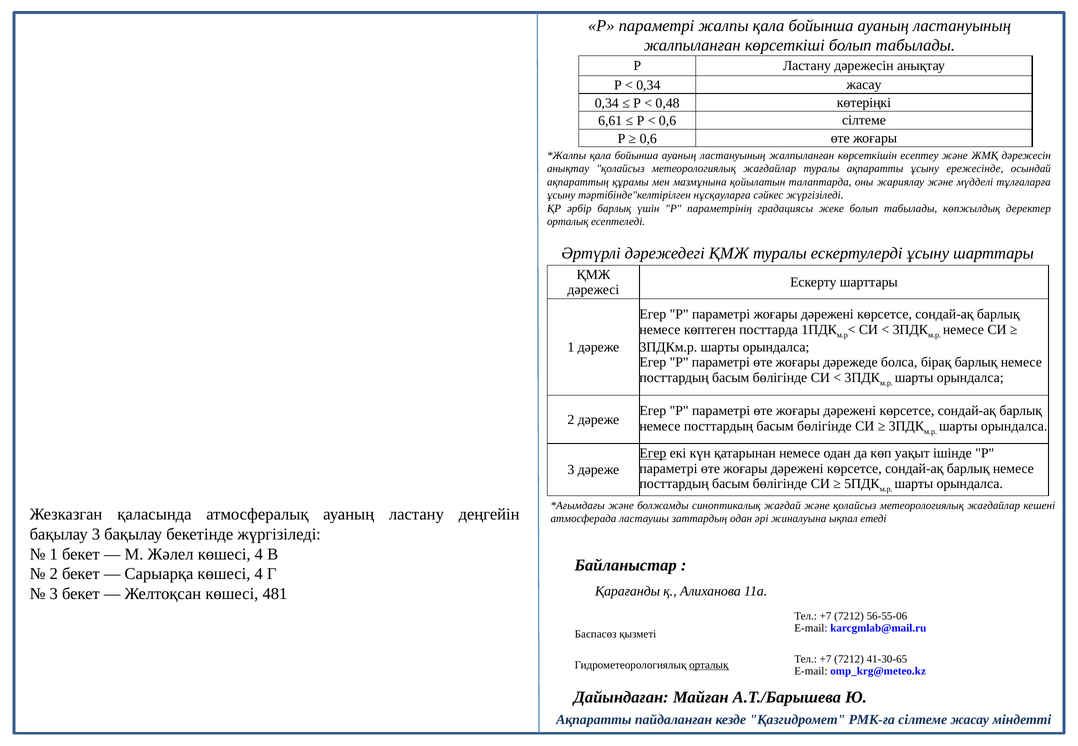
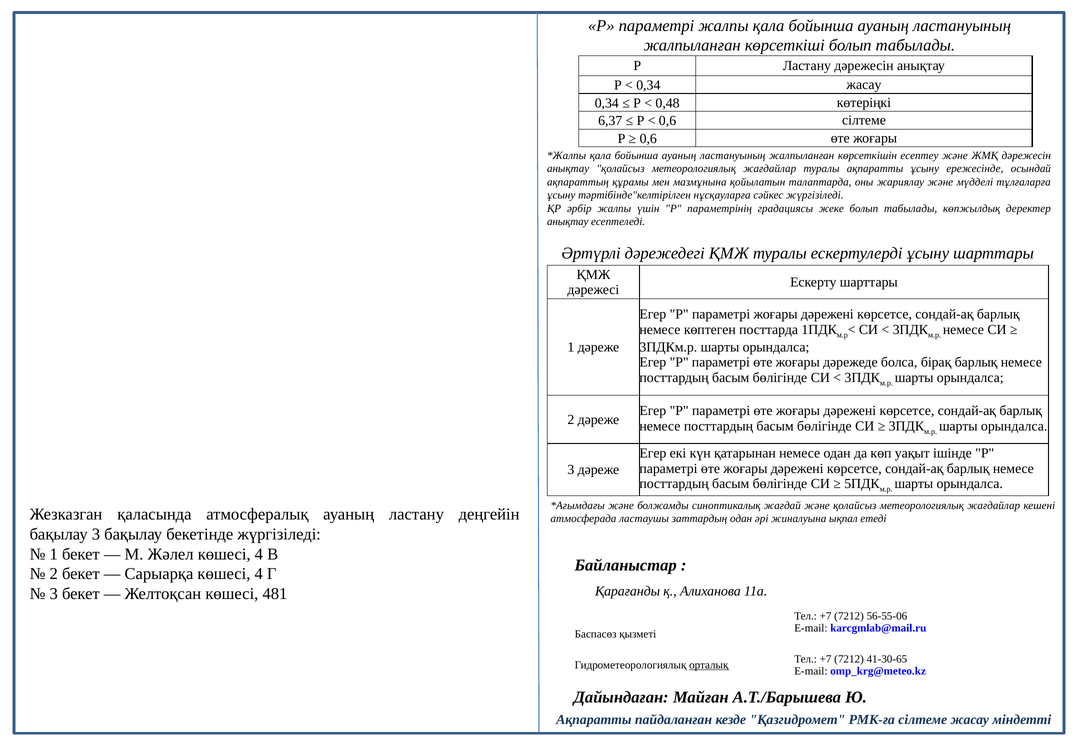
6,61: 6,61 -> 6,37
әрбір барлық: барлық -> жалпы
орталық at (568, 222): орталық -> анықтау
Егер at (653, 454) underline: present -> none
